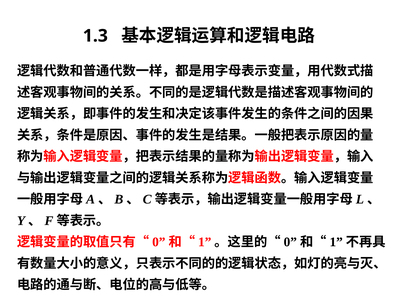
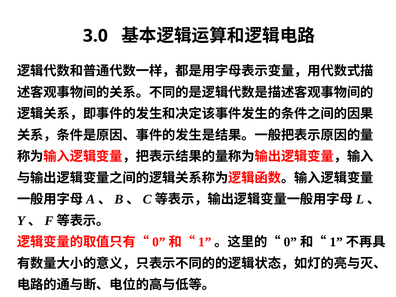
1.3: 1.3 -> 3.0
